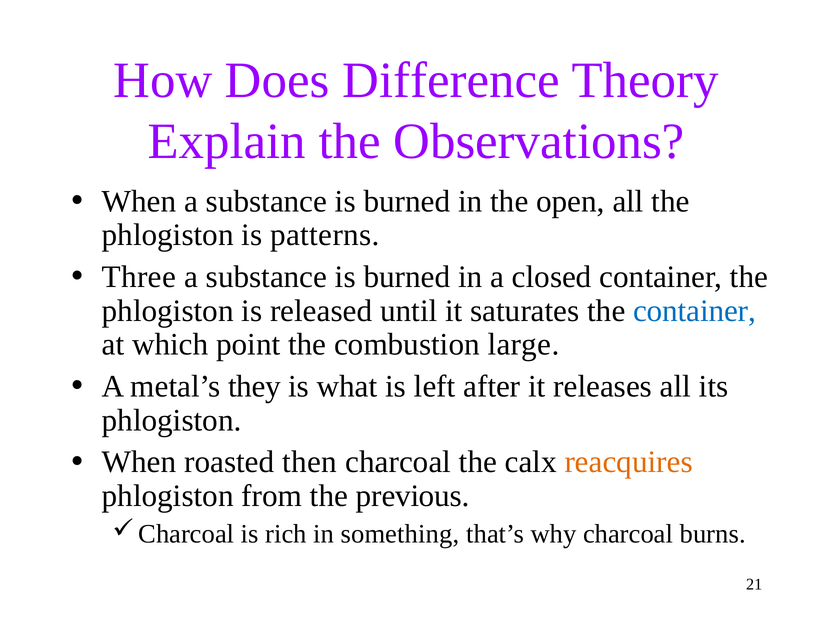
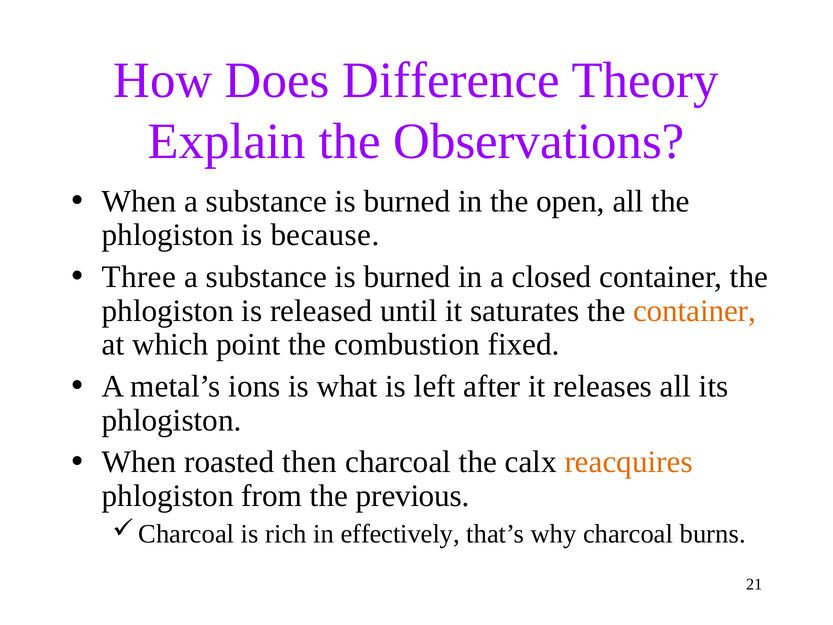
patterns: patterns -> because
container at (695, 311) colour: blue -> orange
large: large -> fixed
they: they -> ions
something: something -> effectively
